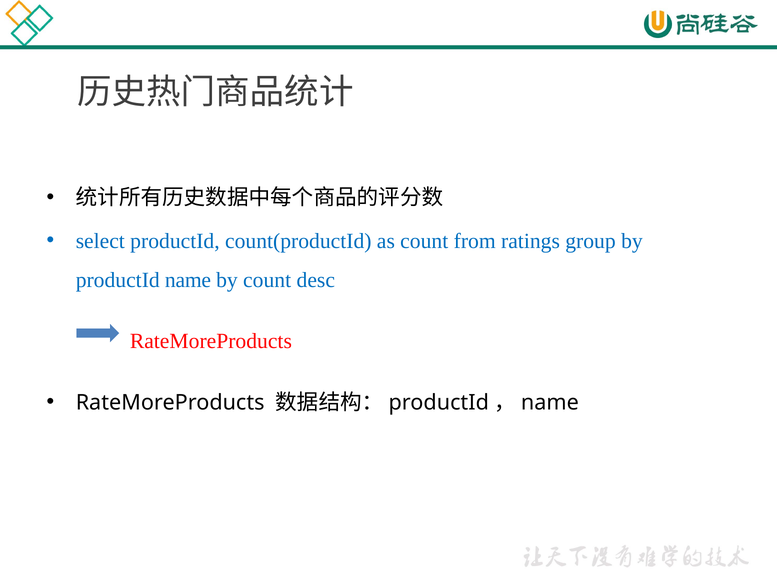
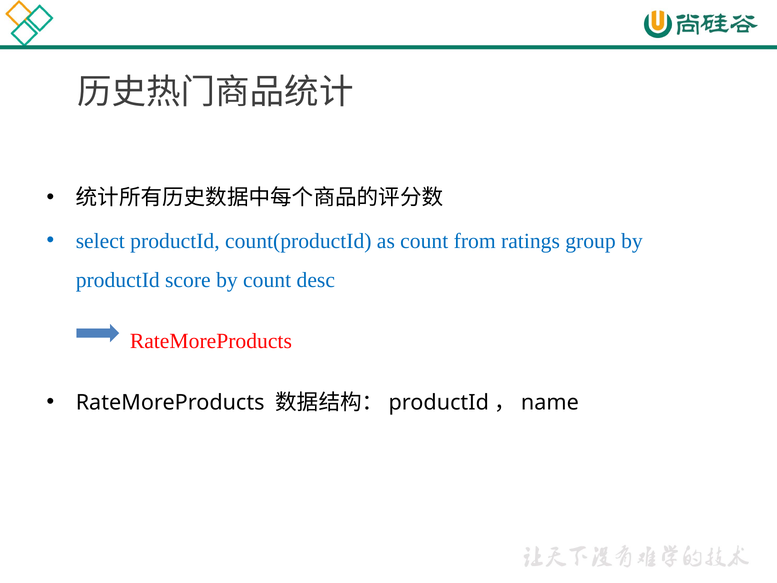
productId name: name -> score
